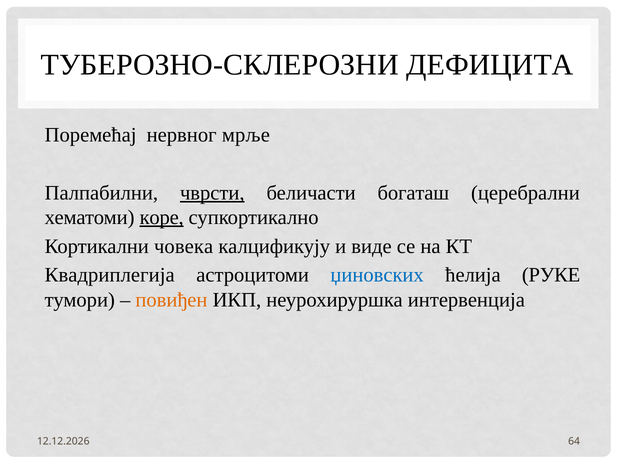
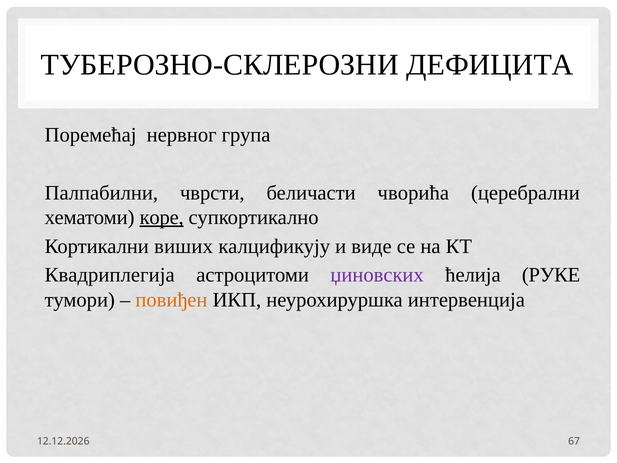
мрље: мрље -> група
чврсти underline: present -> none
богаташ: богаташ -> чворића
човека: човека -> виших
џиновских colour: blue -> purple
64: 64 -> 67
